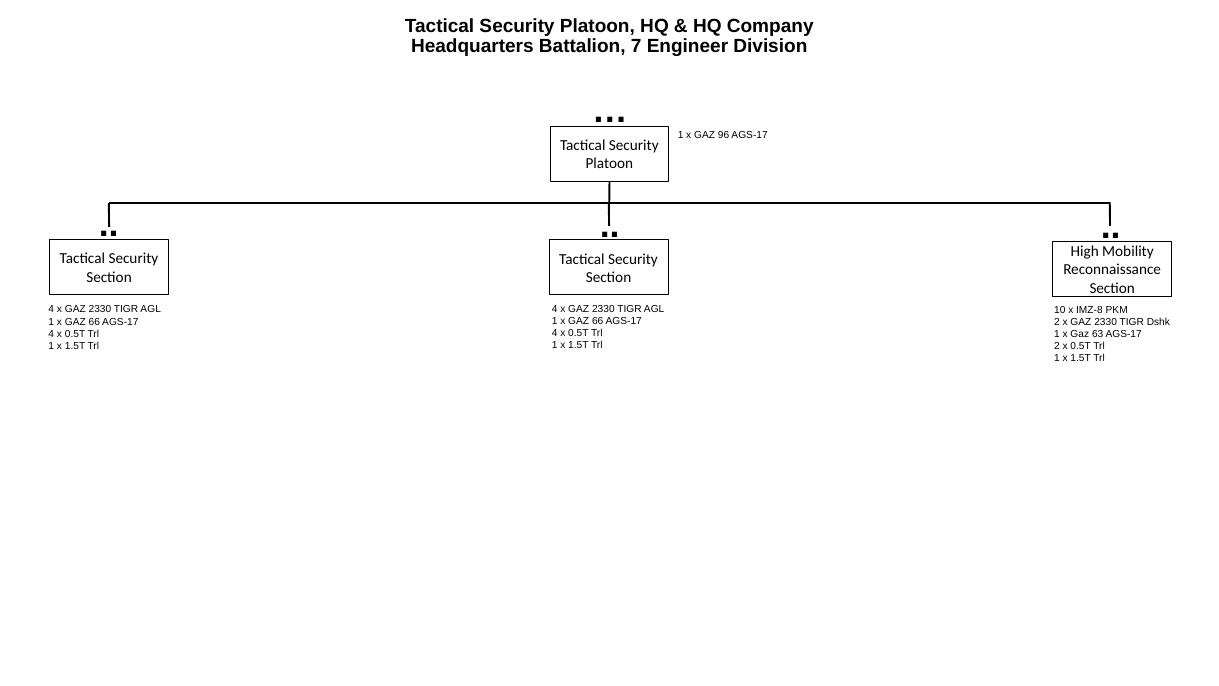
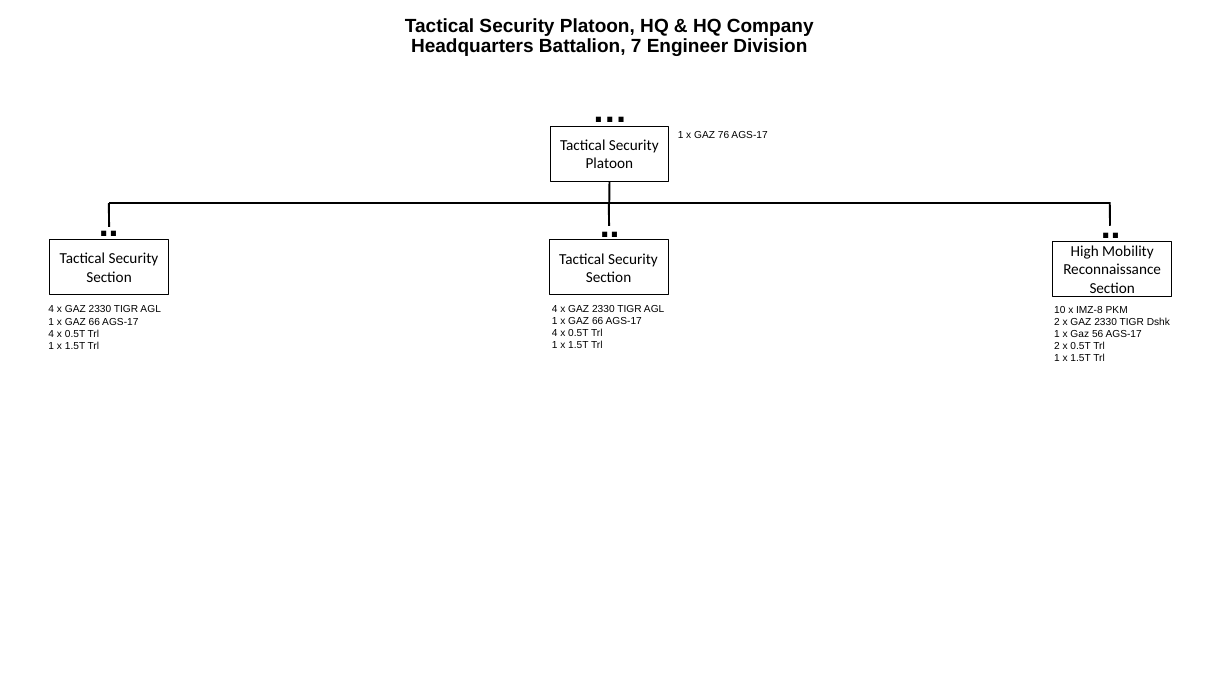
96: 96 -> 76
63: 63 -> 56
